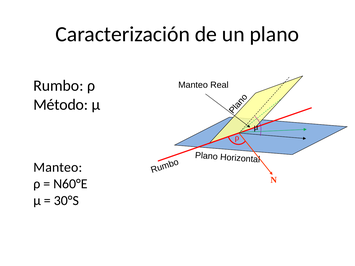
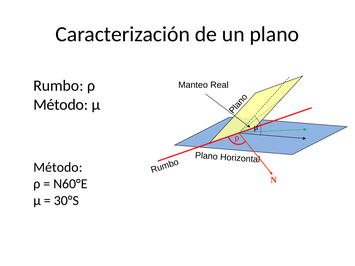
Manteo at (58, 167): Manteo -> Método
